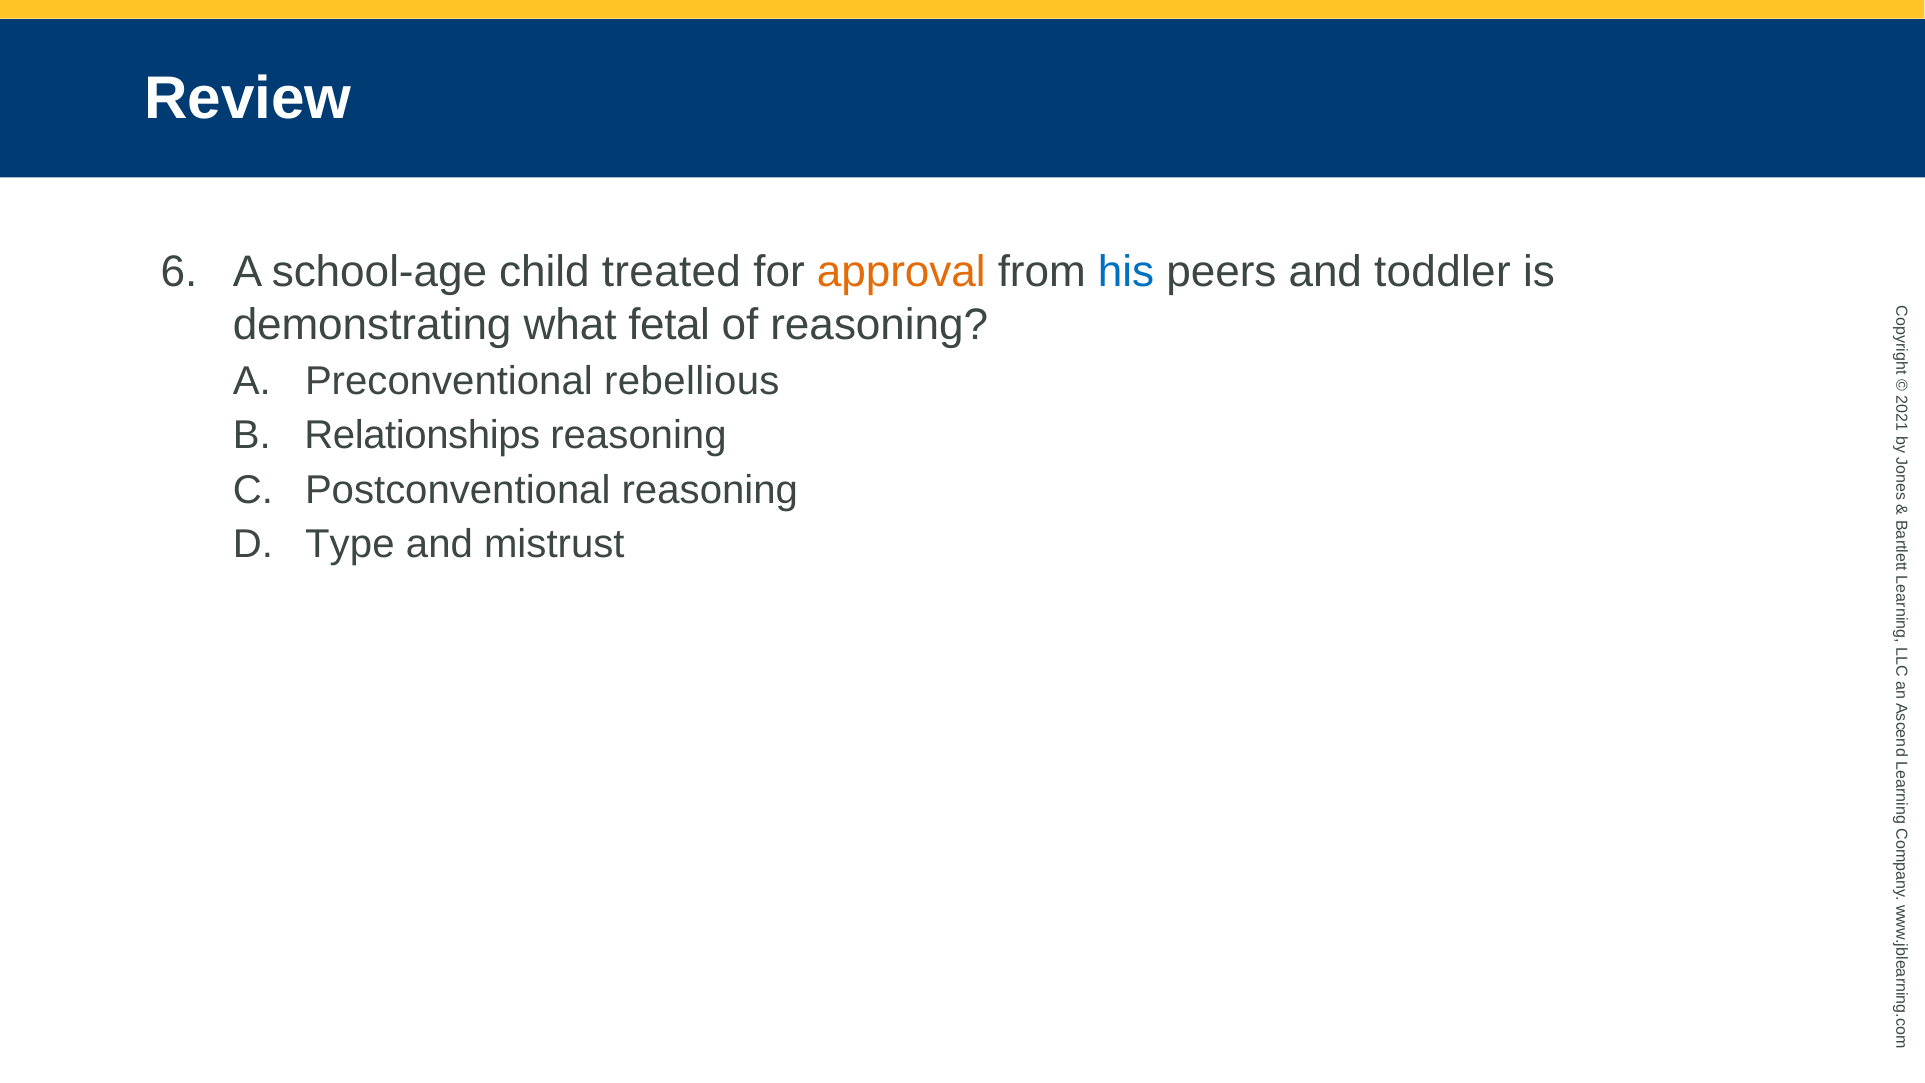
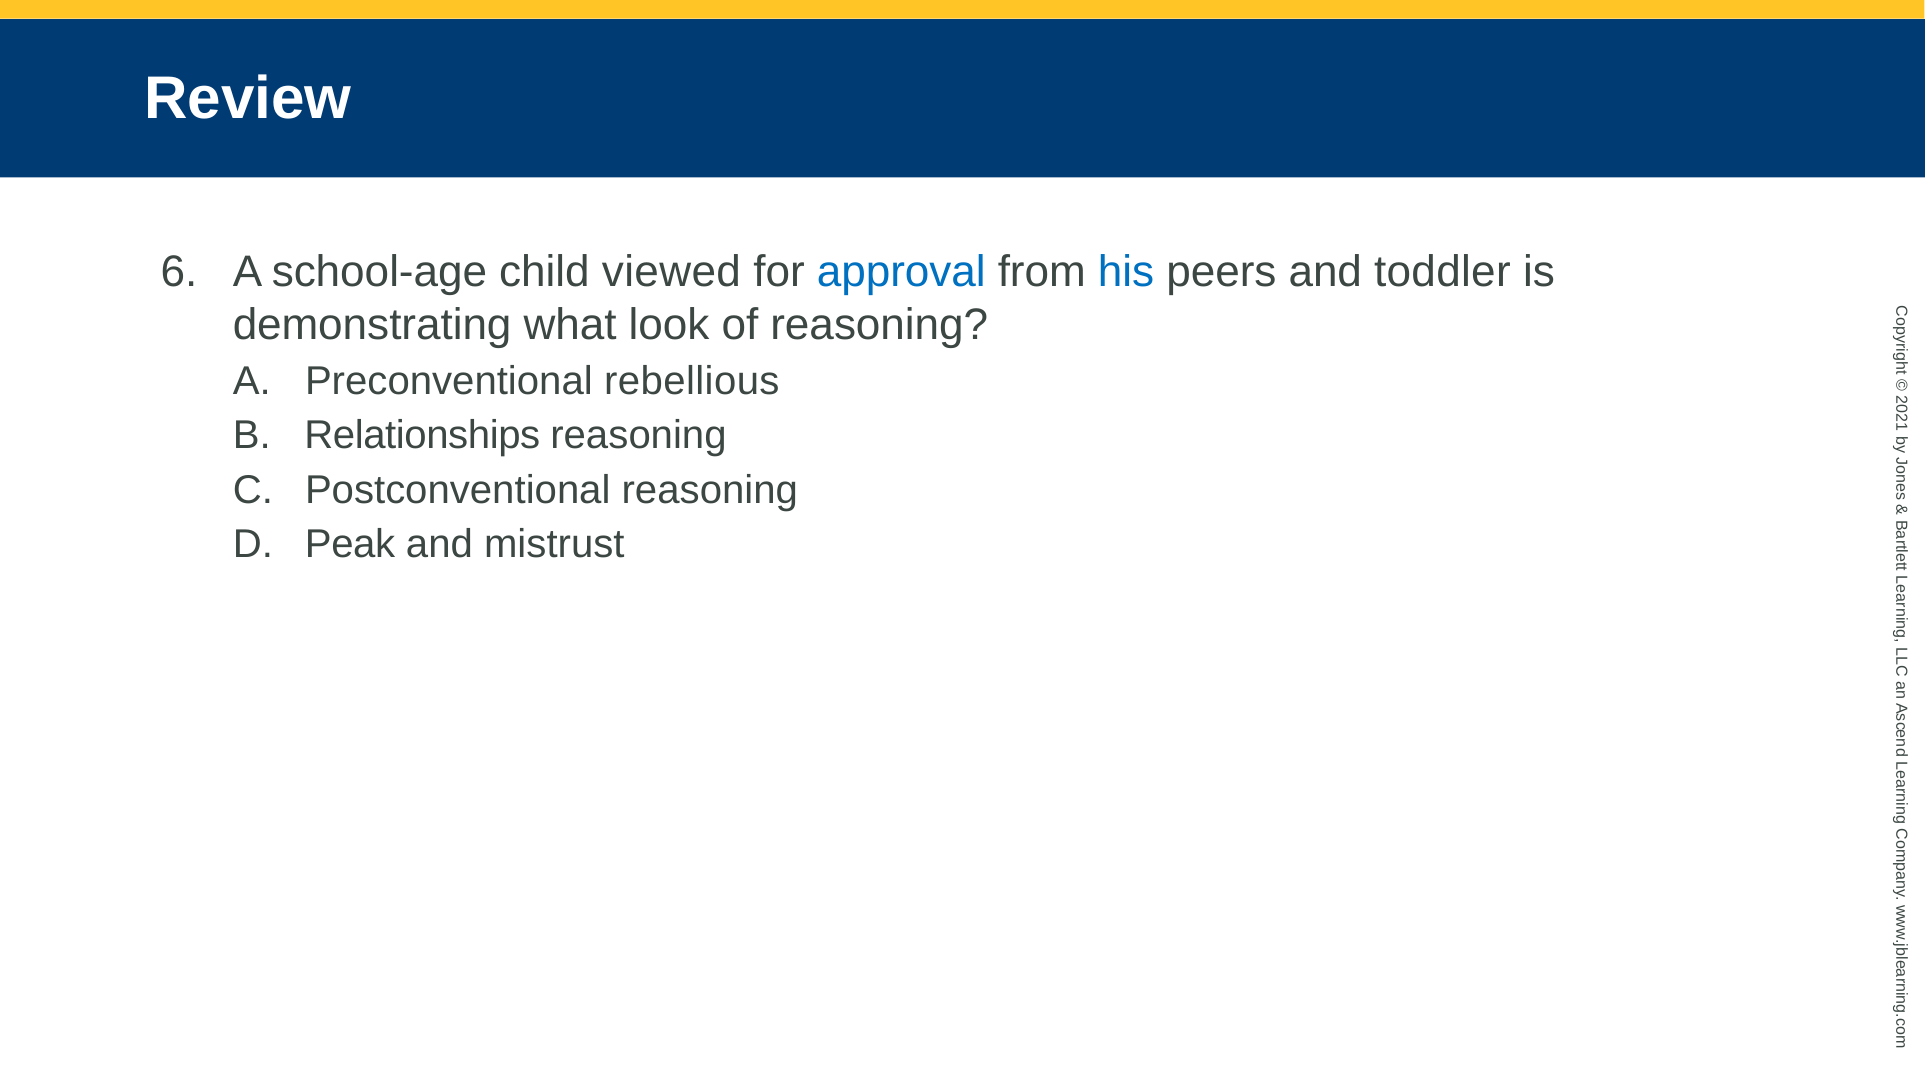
treated: treated -> viewed
approval colour: orange -> blue
fetal: fetal -> look
Type: Type -> Peak
